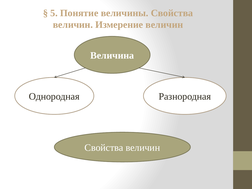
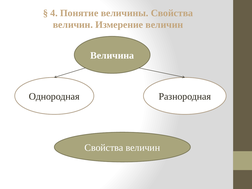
5: 5 -> 4
